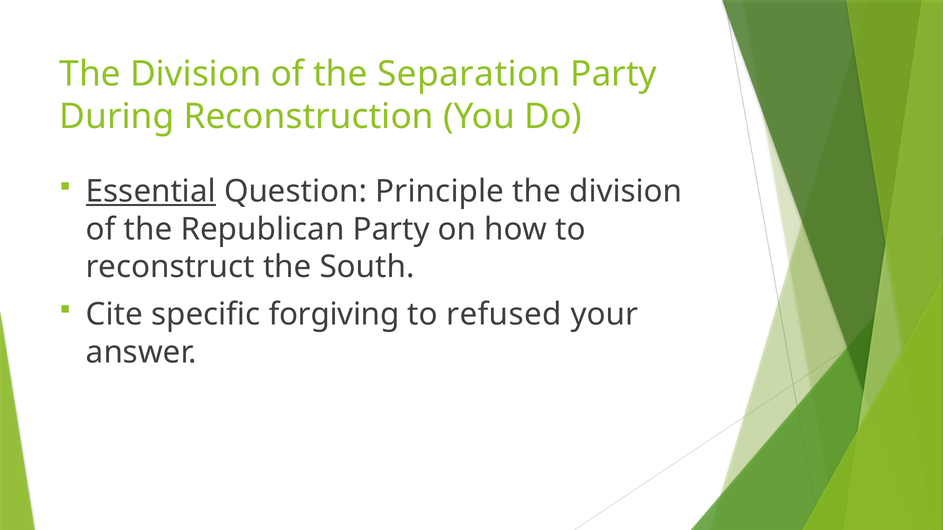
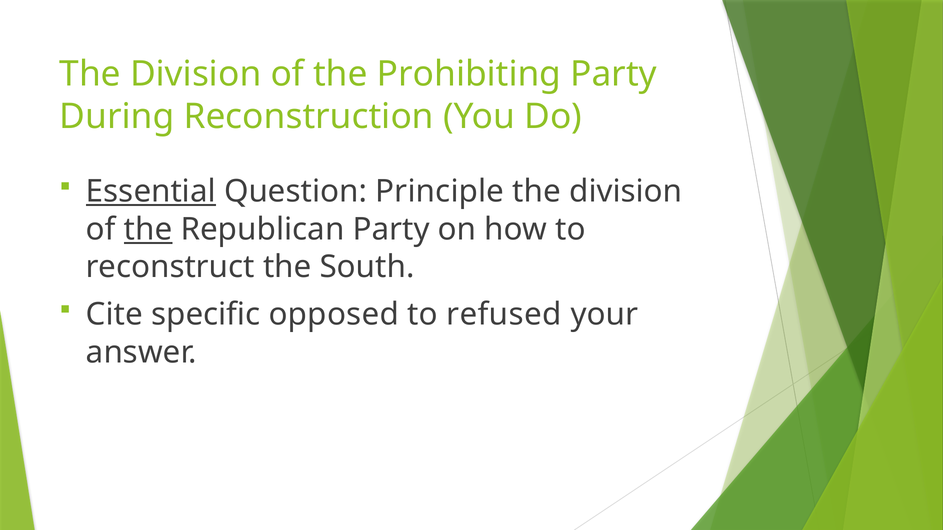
Separation: Separation -> Prohibiting
the at (148, 230) underline: none -> present
forgiving: forgiving -> opposed
